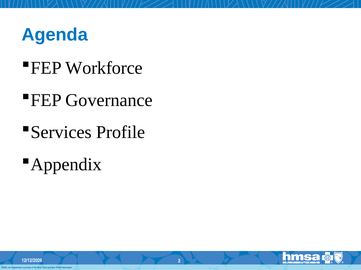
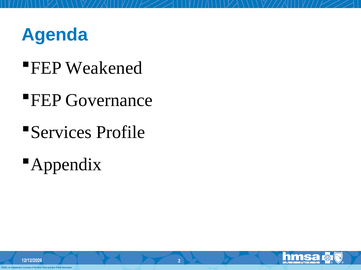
Workforce: Workforce -> Weakened
